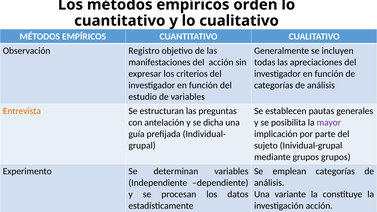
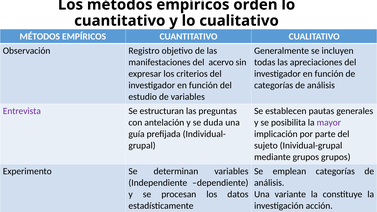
del acción: acción -> acervo
Entrevista colour: orange -> purple
dicha: dicha -> duda
